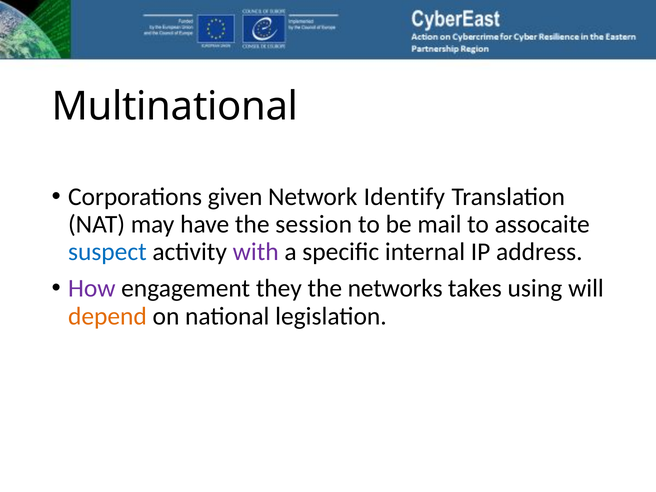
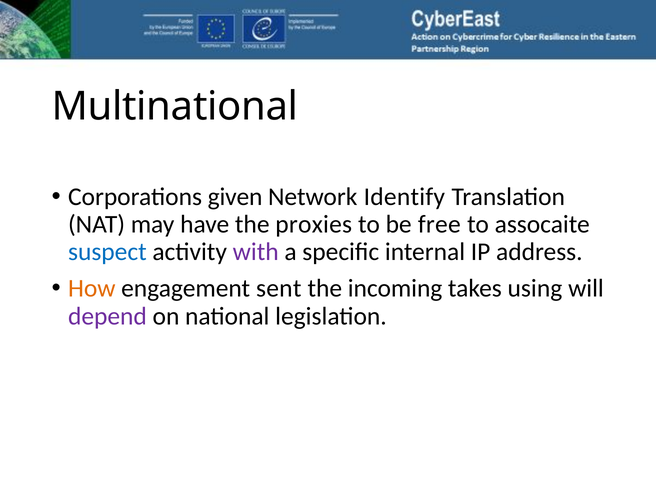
session: session -> proxies
mail: mail -> free
How colour: purple -> orange
they: they -> sent
networks: networks -> incoming
depend colour: orange -> purple
